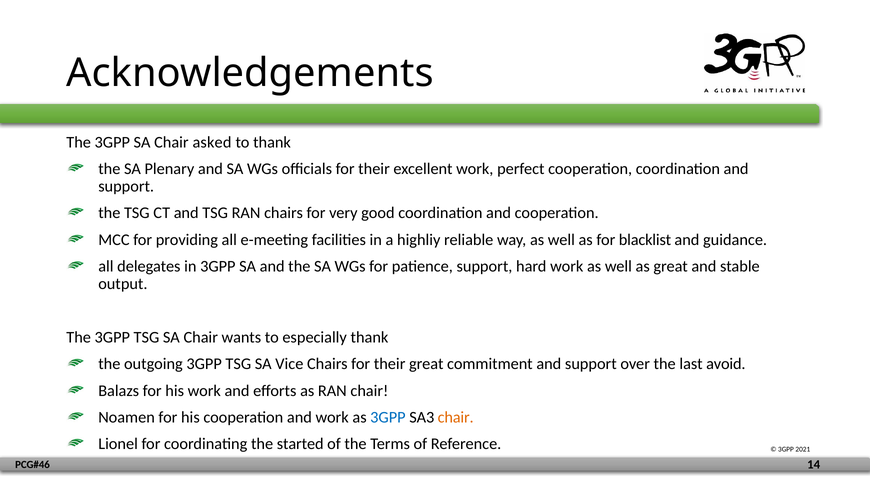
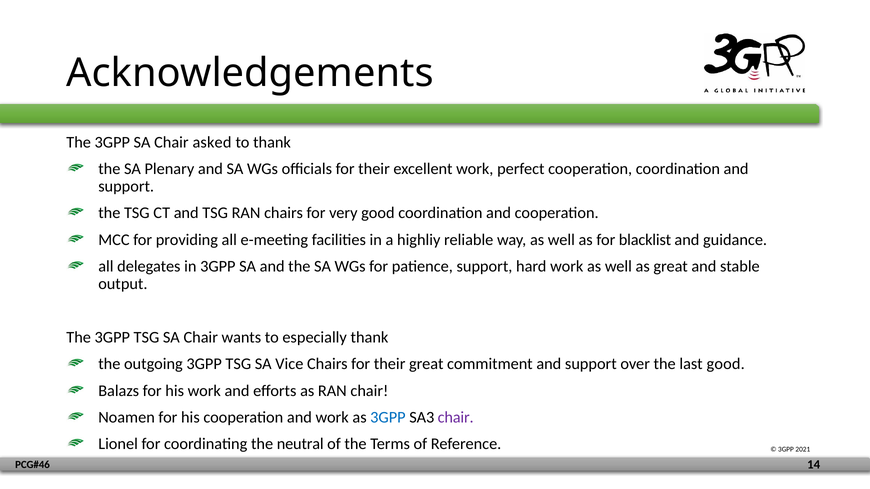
last avoid: avoid -> good
chair at (456, 418) colour: orange -> purple
started: started -> neutral
